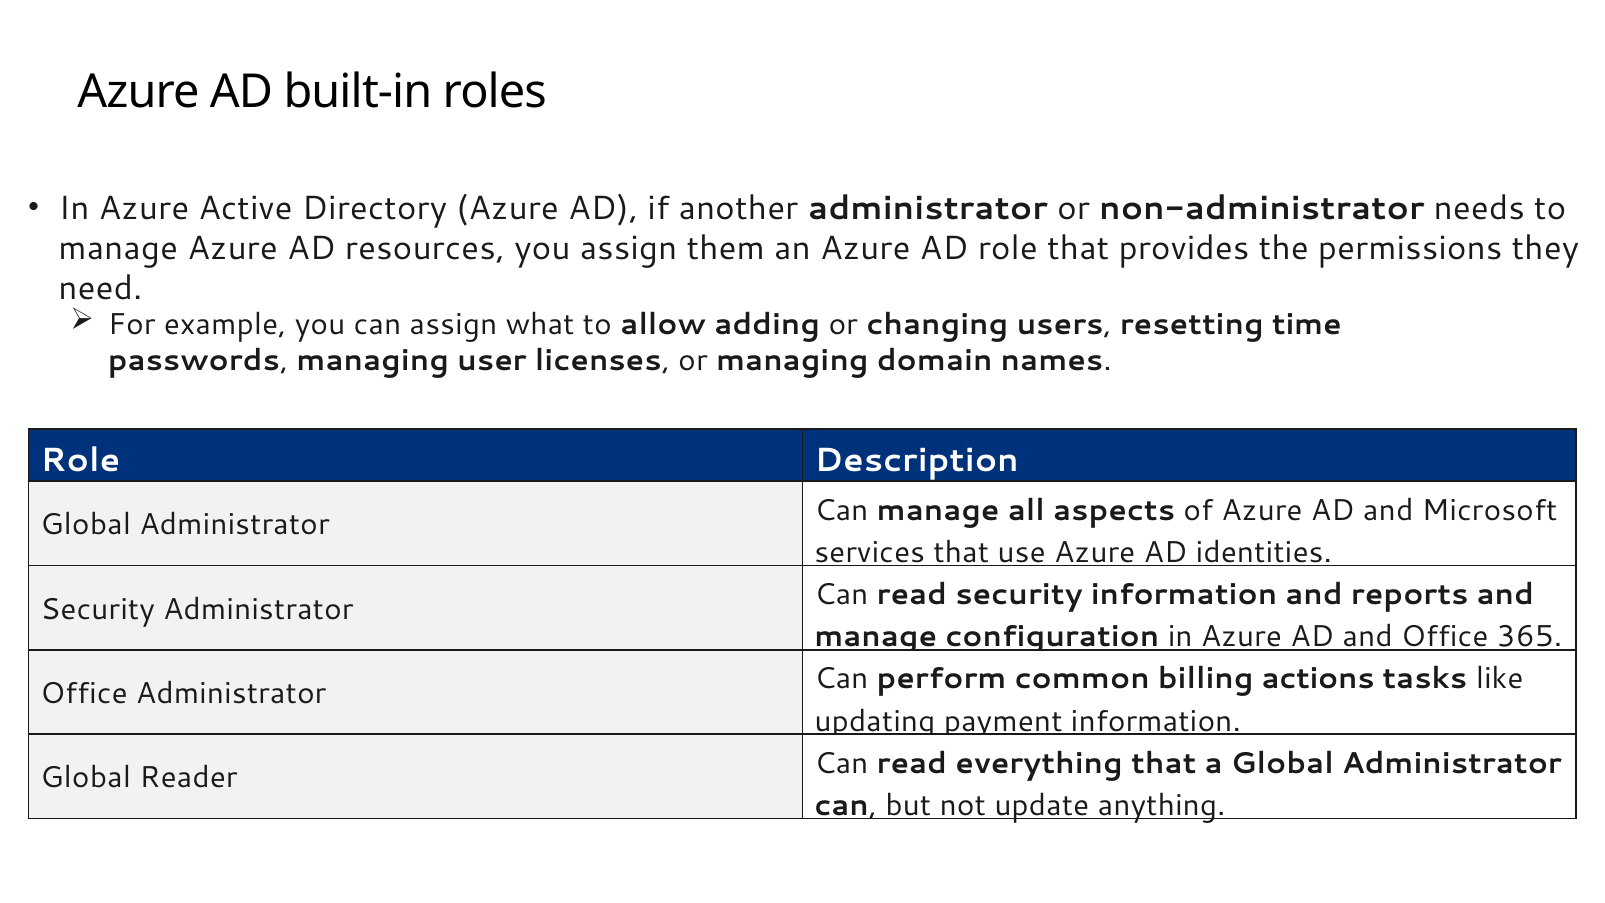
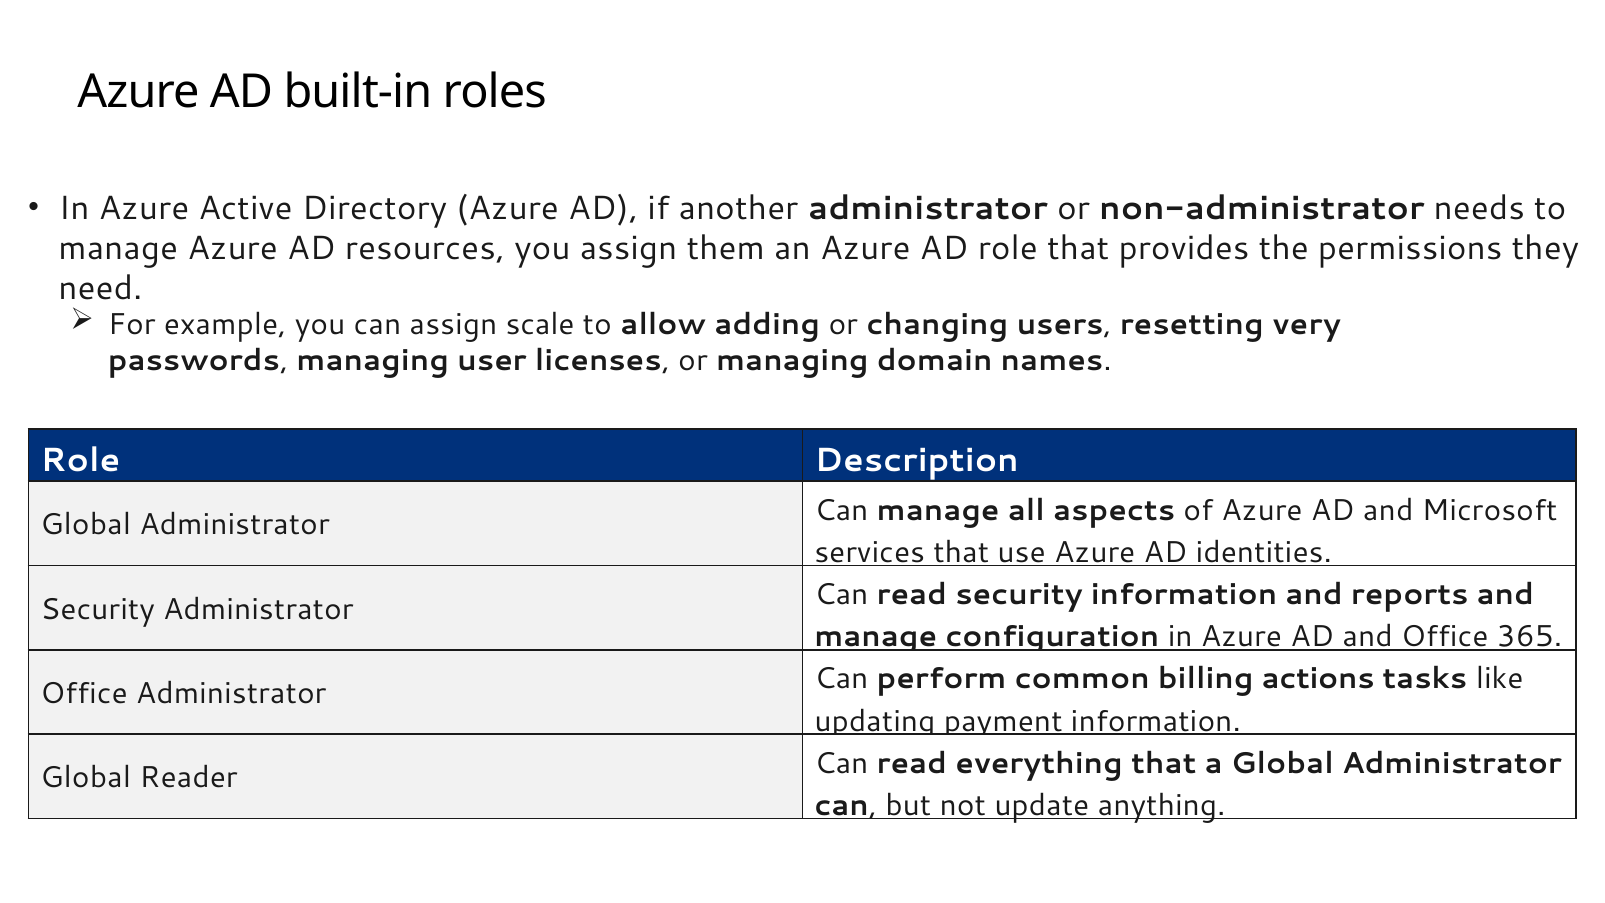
what: what -> scale
time: time -> very
